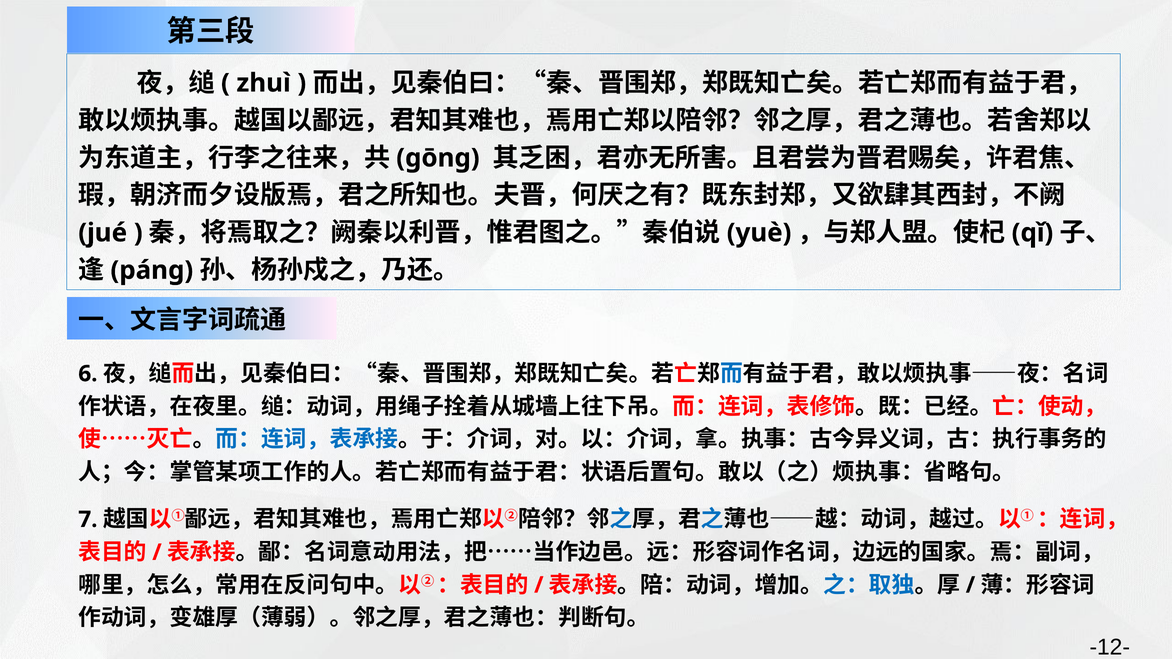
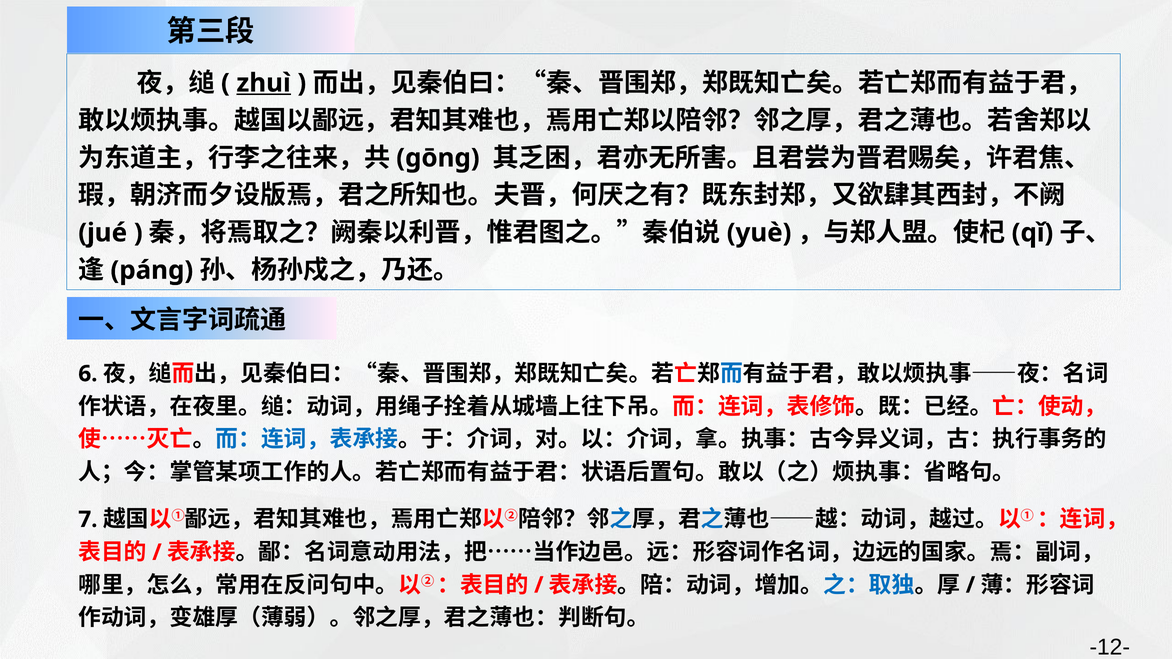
zhuì underline: none -> present
